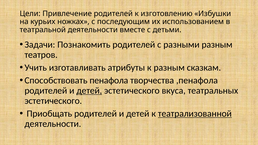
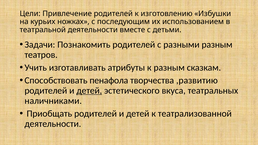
,пенафола: ,пенафола -> ,развитию
эстетического at (53, 101): эстетического -> наличниками
театрализованной underline: present -> none
